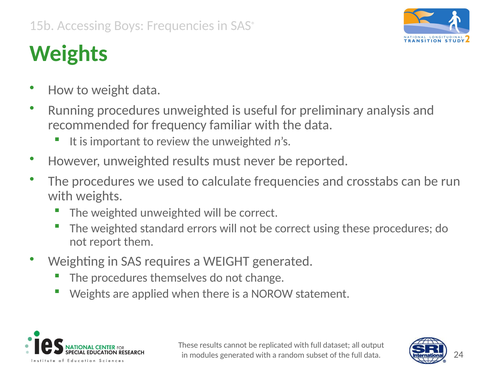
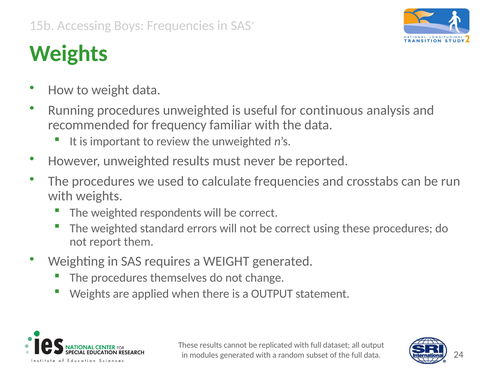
preliminary: preliminary -> continuous
weighted unweighted: unweighted -> respondents
a NOROW: NOROW -> OUTPUT
